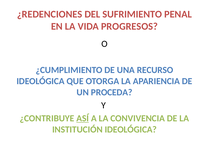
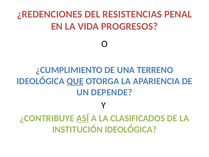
SUFRIMIENTO: SUFRIMIENTO -> RESISTENCIAS
RECURSO: RECURSO -> TERRENO
QUE underline: none -> present
PROCEDA: PROCEDA -> DEPENDE
CONVIVENCIA: CONVIVENCIA -> CLASIFICADOS
